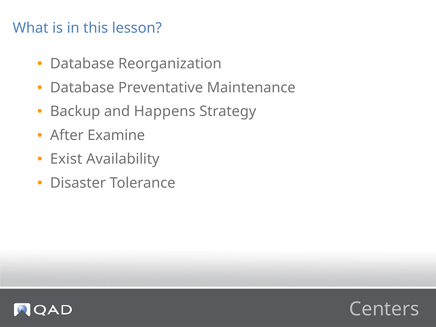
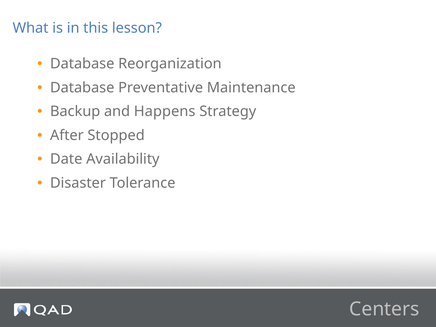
Examine: Examine -> Stopped
Exist: Exist -> Date
